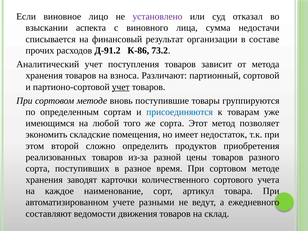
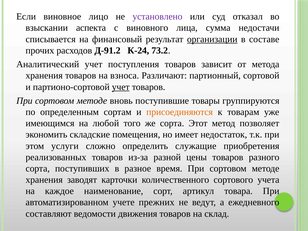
организации underline: none -> present
К-86: К-86 -> К-24
присоединяются colour: blue -> orange
второй: второй -> услуги
продуктов: продуктов -> служащие
разными: разными -> прежних
